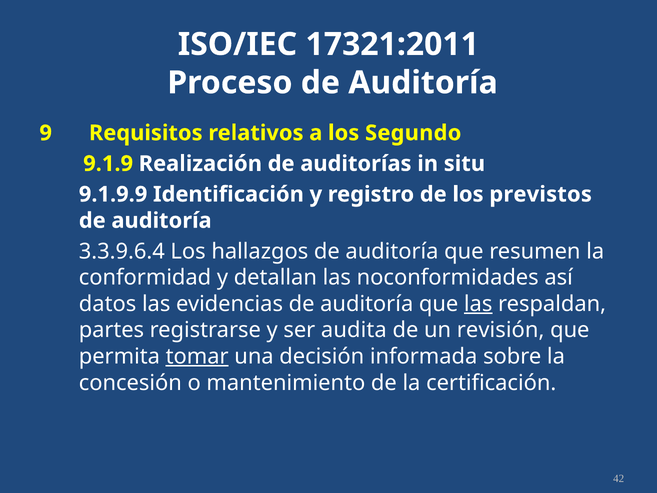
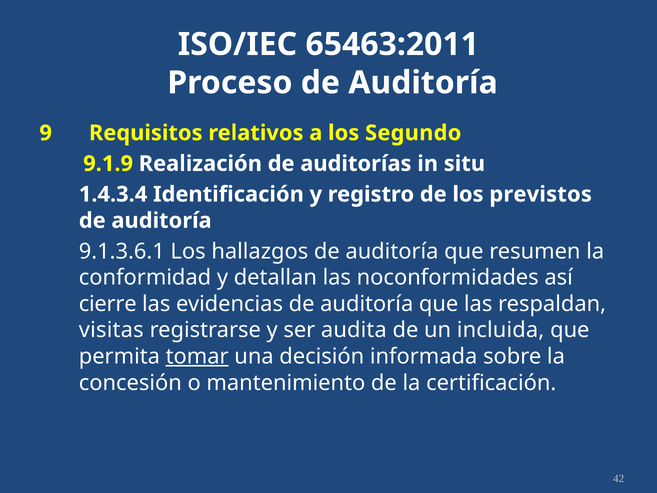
17321:2011: 17321:2011 -> 65463:2011
9.1.9.9: 9.1.9.9 -> 1.4.3.4
3.3.9.6.4: 3.3.9.6.4 -> 9.1.3.6.1
datos: datos -> cierre
las at (478, 304) underline: present -> none
partes: partes -> visitas
revisión: revisión -> incluida
